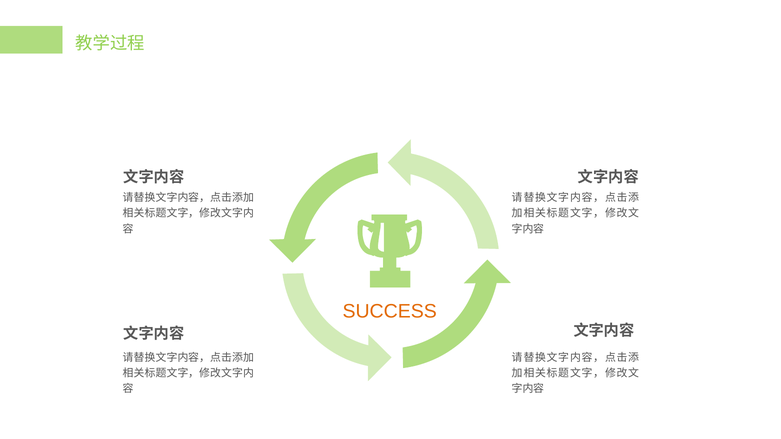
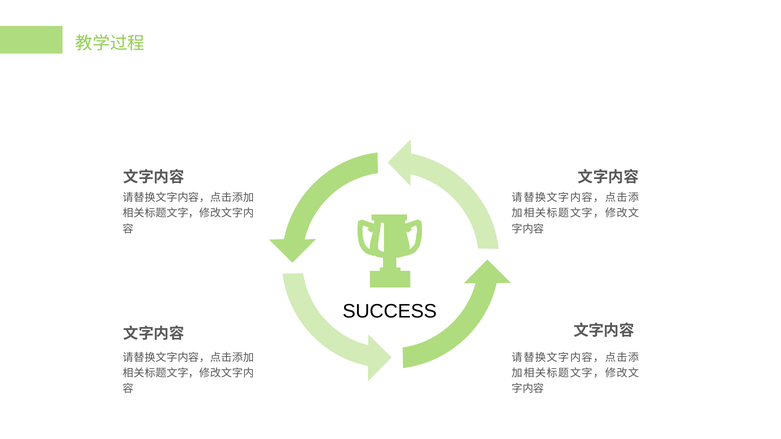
SUCCESS colour: orange -> black
